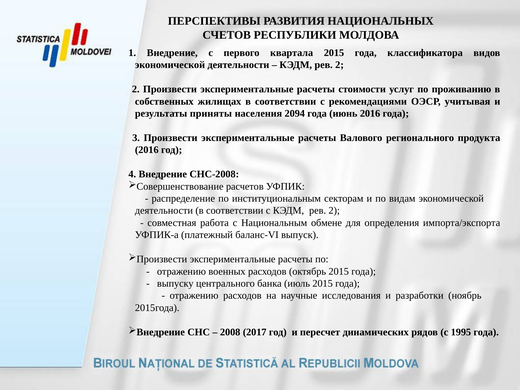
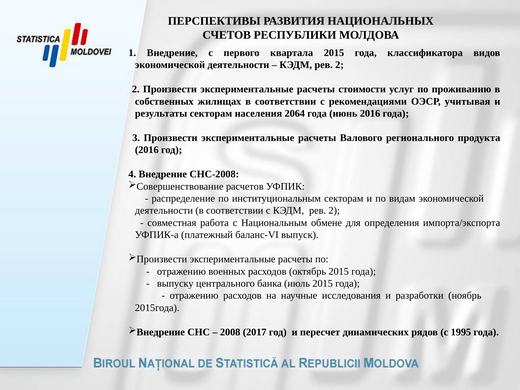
результаты приняты: приняты -> секторам
2094: 2094 -> 2064
